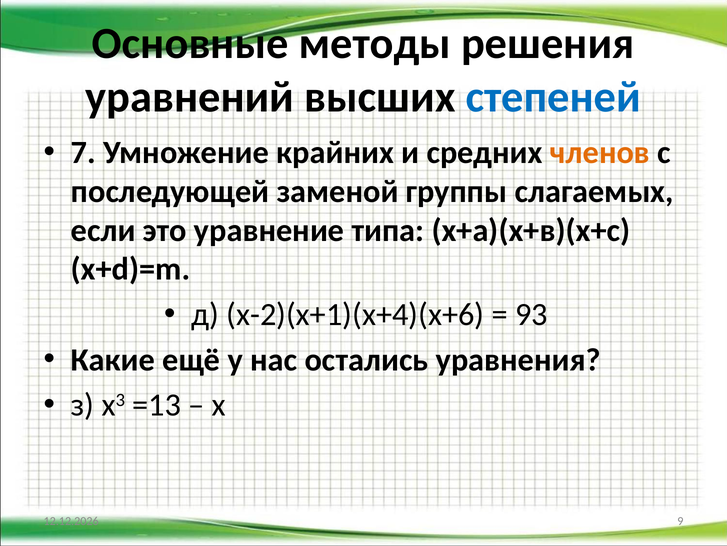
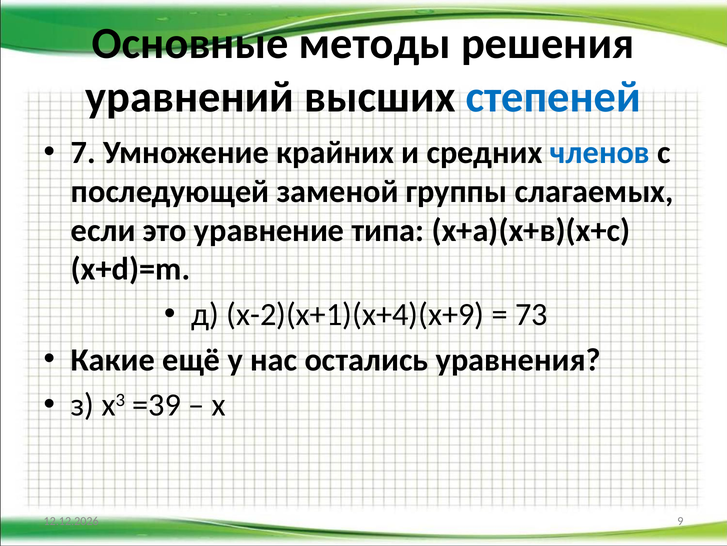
членов colour: orange -> blue
х-2)(х+1)(х+4)(х+6: х-2)(х+1)(х+4)(х+6 -> х-2)(х+1)(х+4)(х+9
93: 93 -> 73
=13: =13 -> =39
